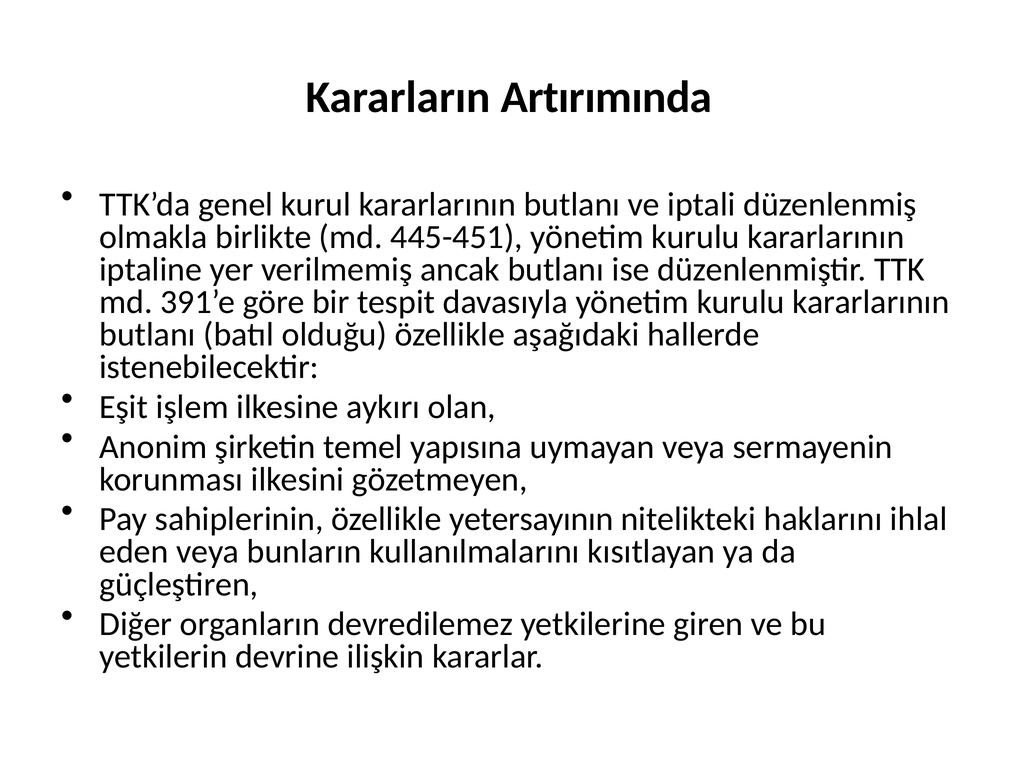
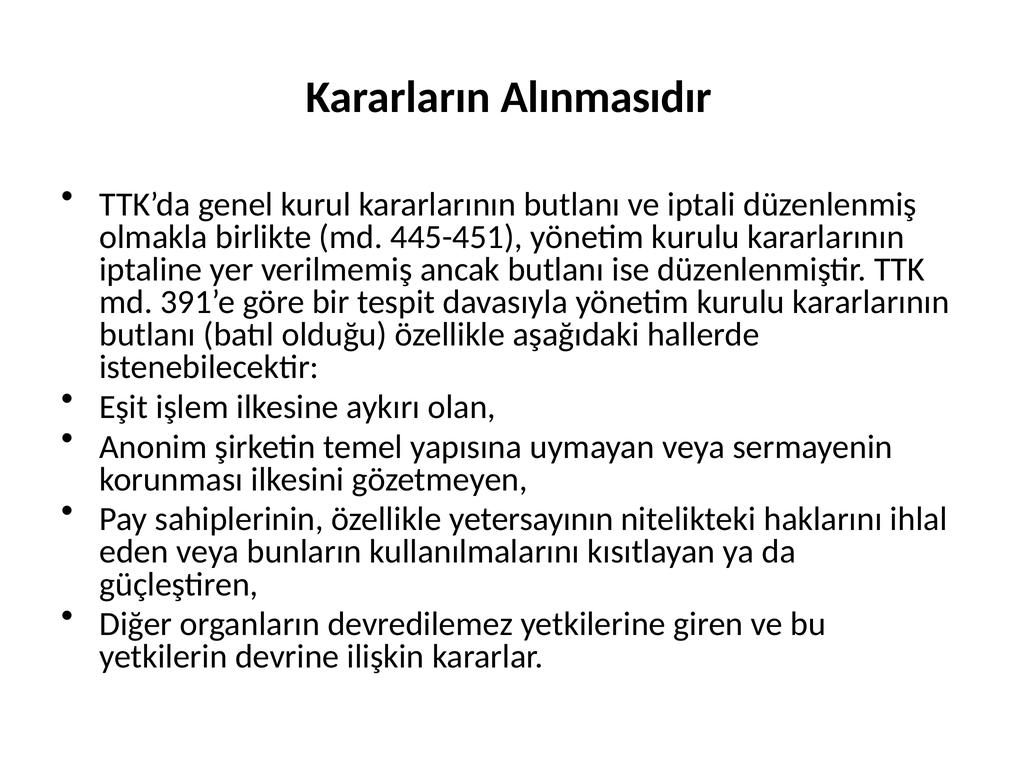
Artırımında: Artırımında -> Alınmasıdır
